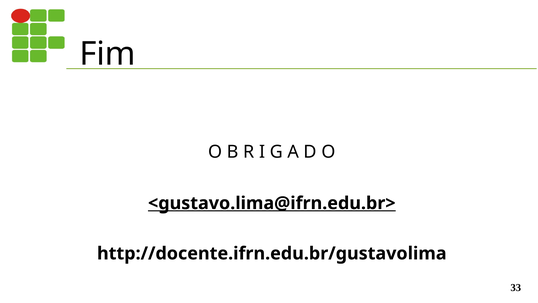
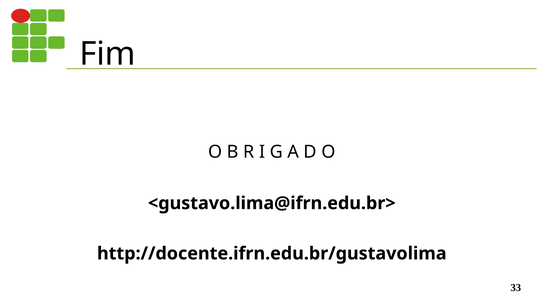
<gustavo.lima@ifrn.edu.br> underline: present -> none
